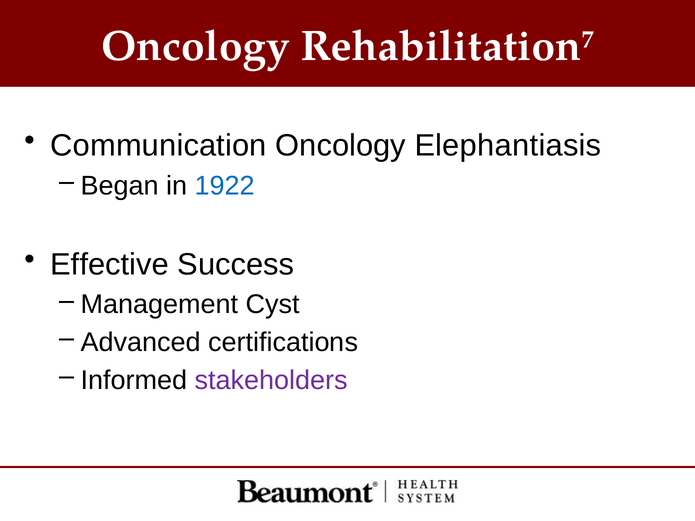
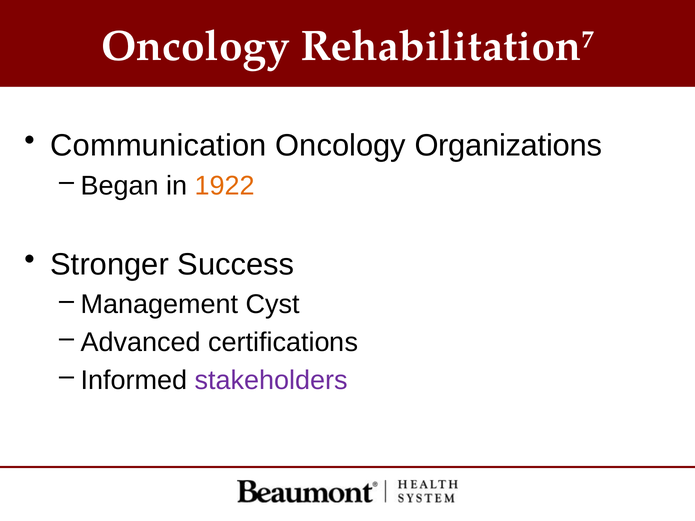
Elephantiasis: Elephantiasis -> Organizations
1922 colour: blue -> orange
Effective: Effective -> Stronger
